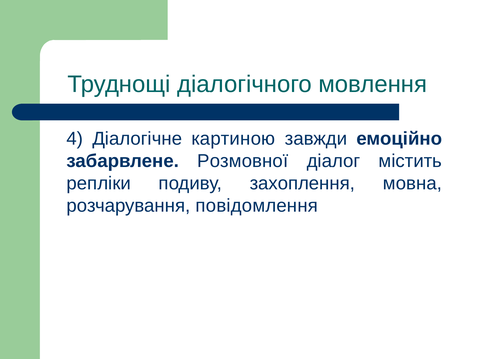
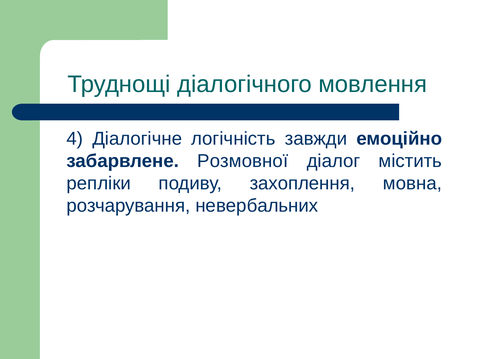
картиною: картиною -> логічність
повідомлення: повідомлення -> невербальних
